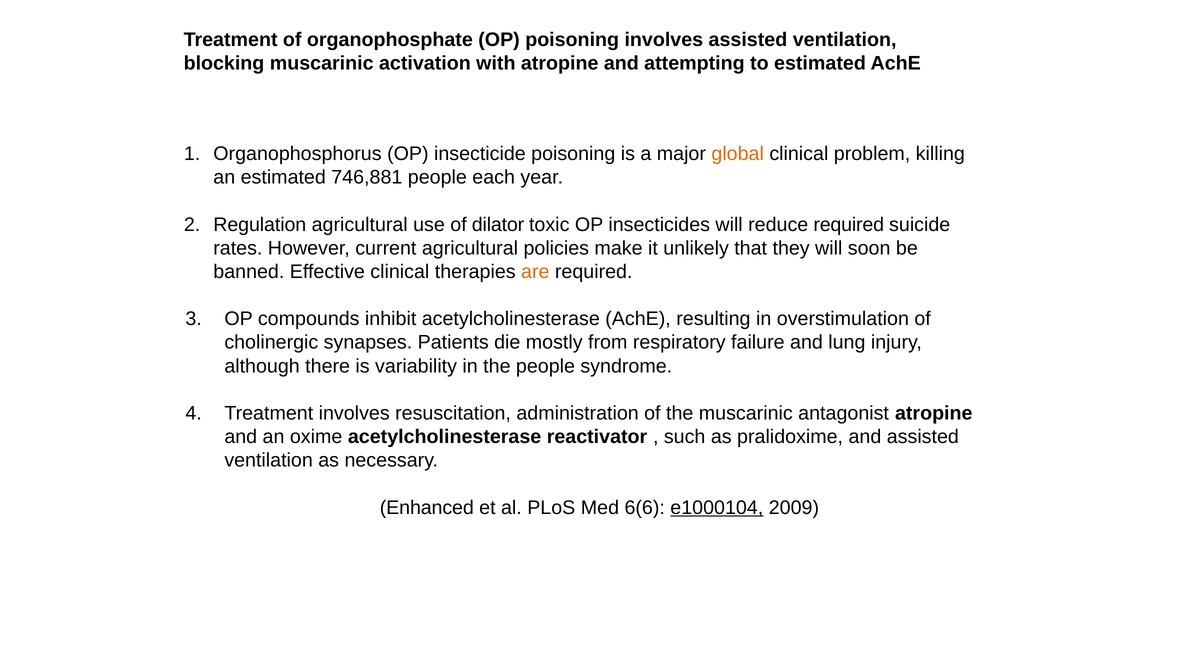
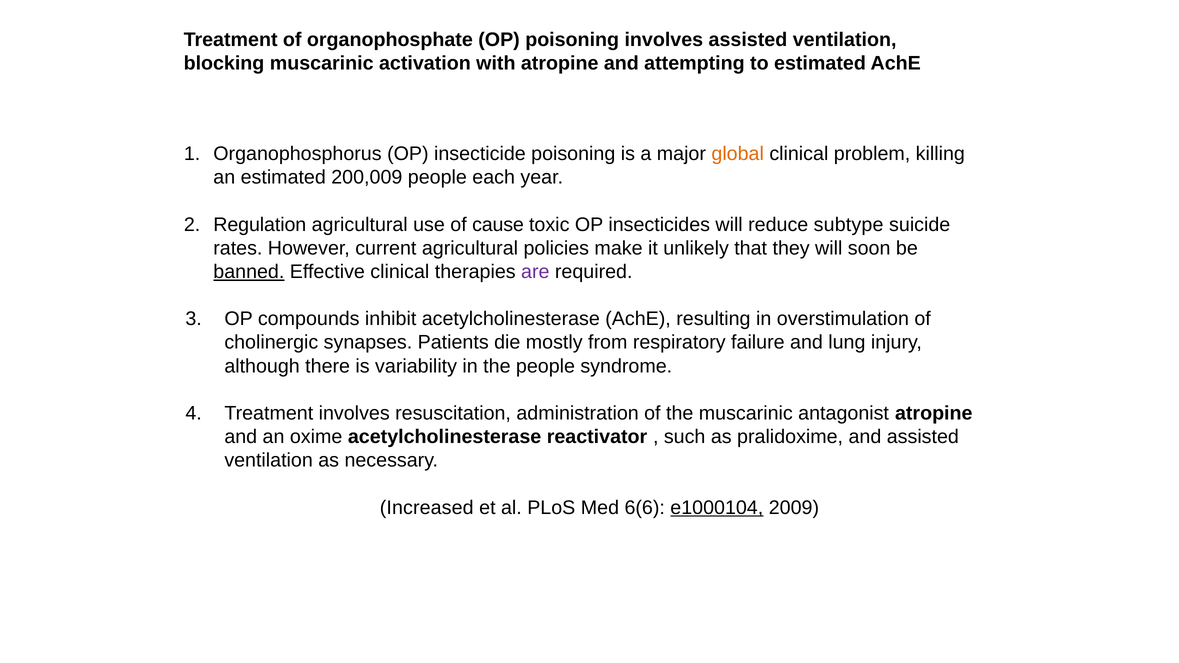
746,881: 746,881 -> 200,009
dilator: dilator -> cause
reduce required: required -> subtype
banned underline: none -> present
are colour: orange -> purple
Enhanced: Enhanced -> Increased
